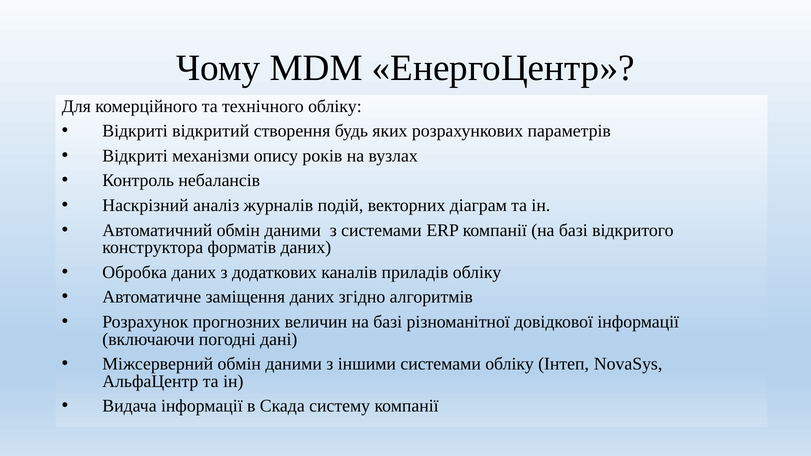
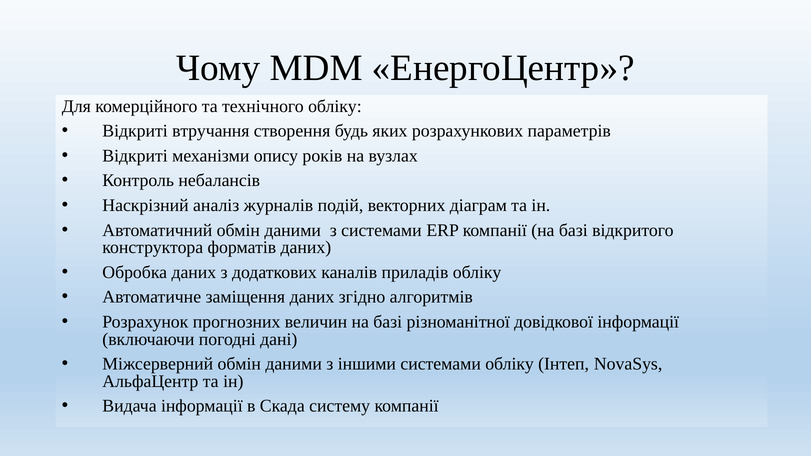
відкритий: відкритий -> втручання
